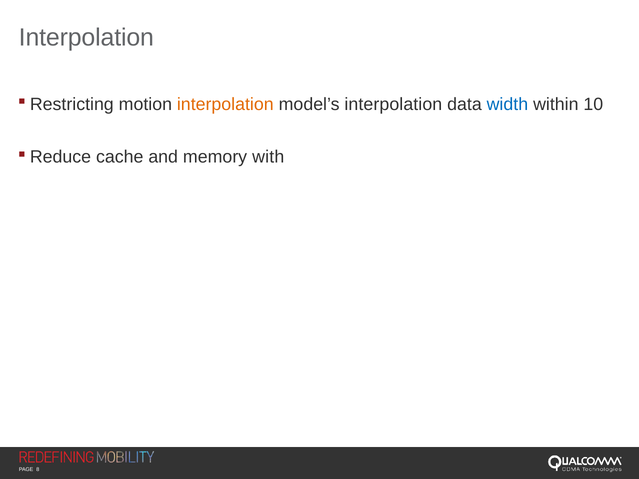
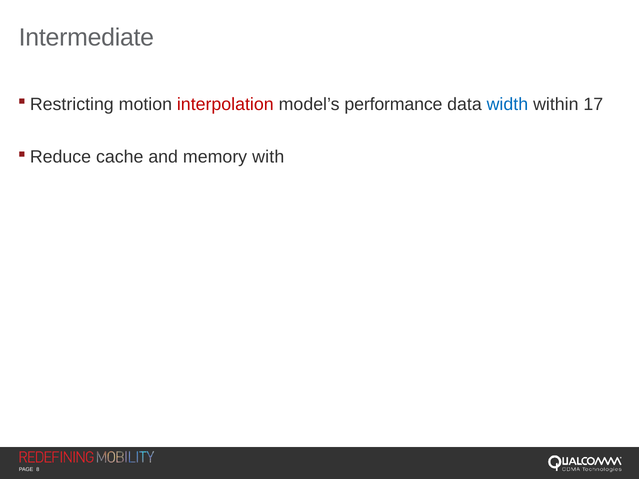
Interpolation at (86, 38): Interpolation -> Intermediate
interpolation at (225, 104) colour: orange -> red
model’s interpolation: interpolation -> performance
10: 10 -> 17
